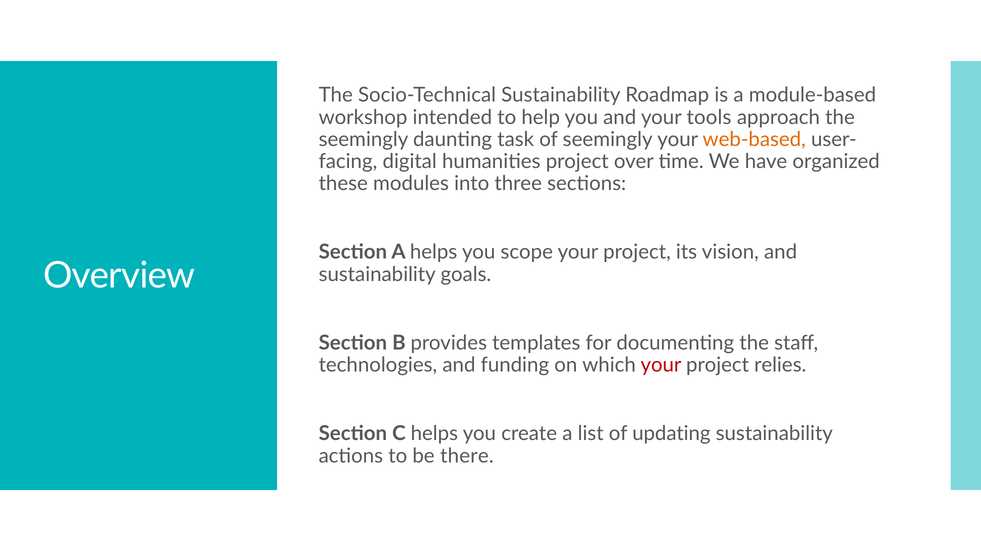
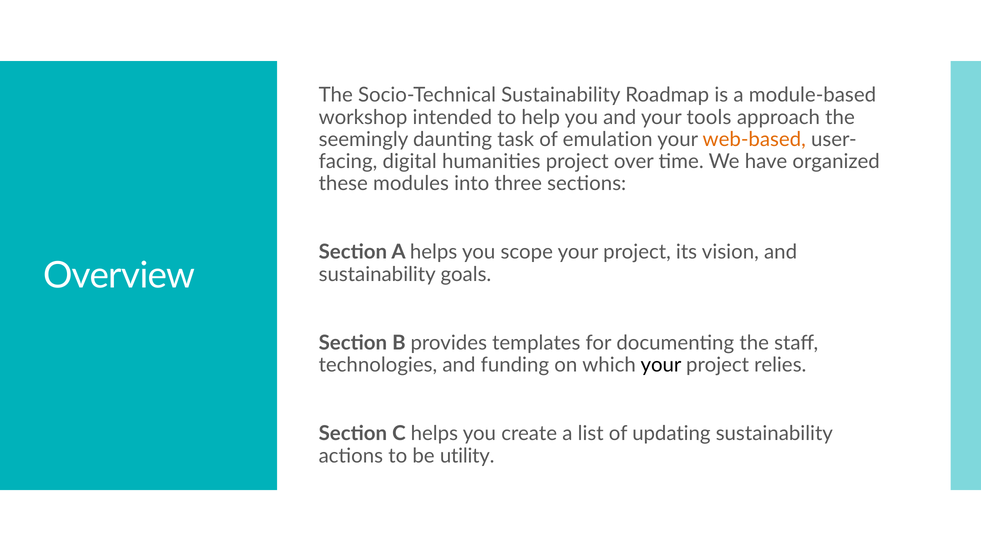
of seemingly: seemingly -> emulation
your at (661, 365) colour: red -> black
there: there -> utility
